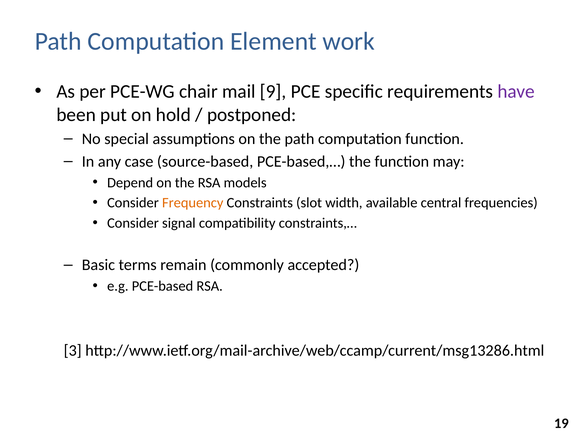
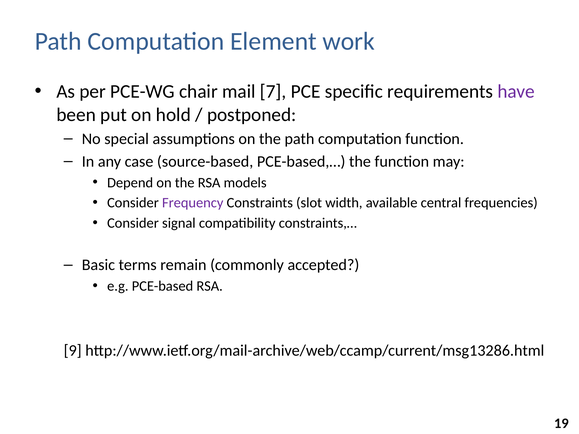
9: 9 -> 7
Frequency colour: orange -> purple
3: 3 -> 9
